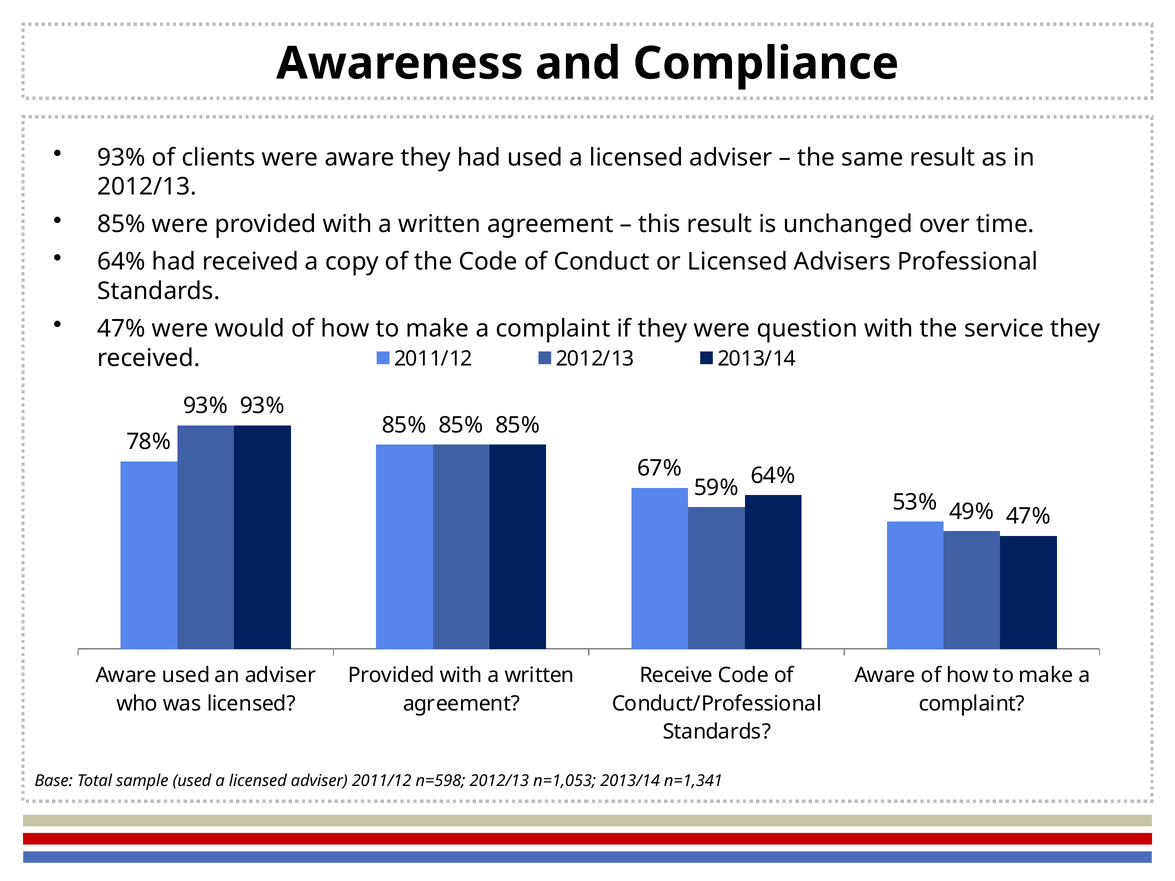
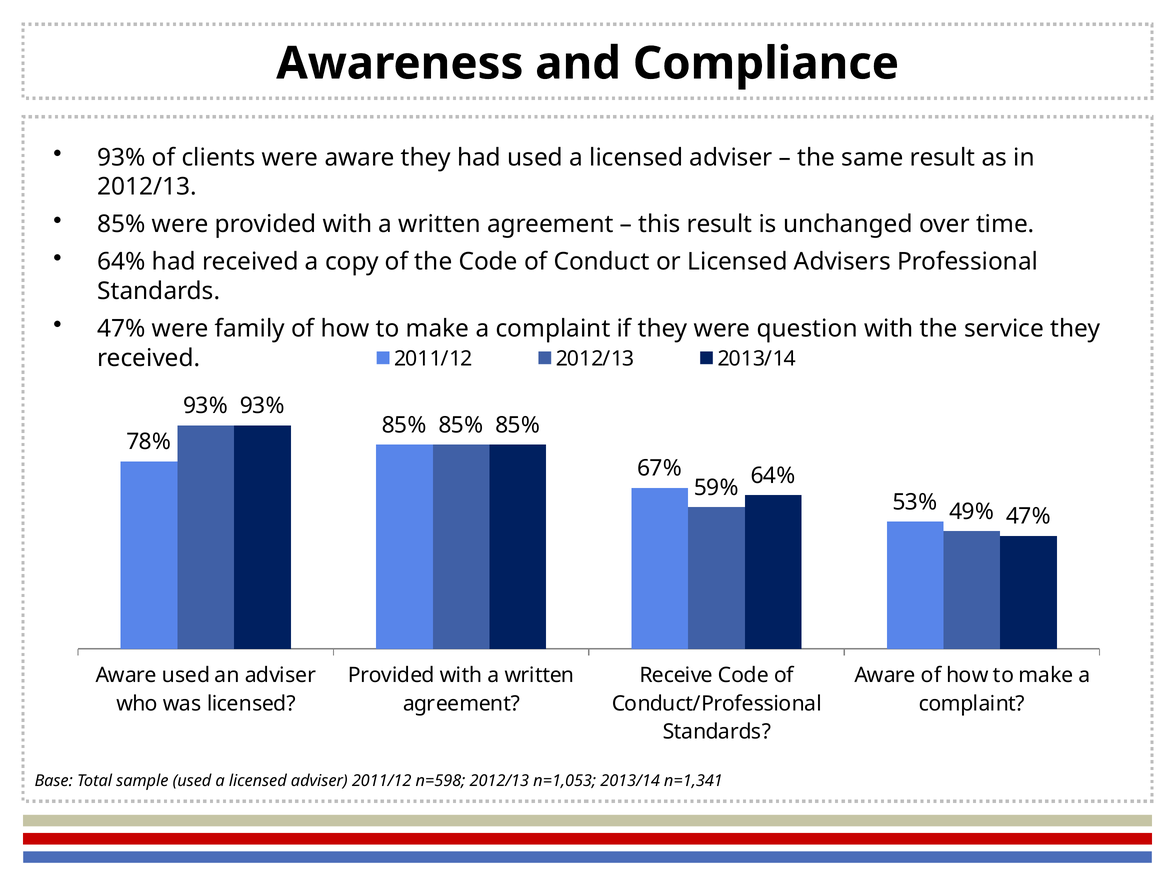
would: would -> family
